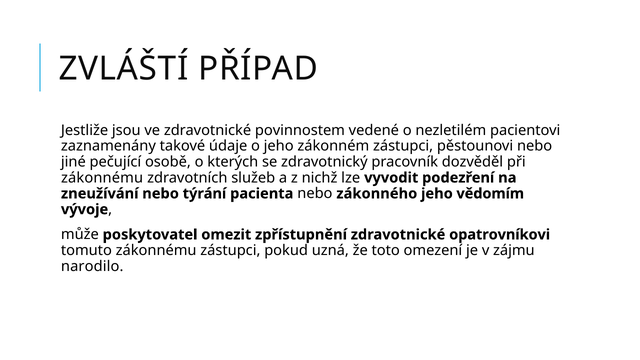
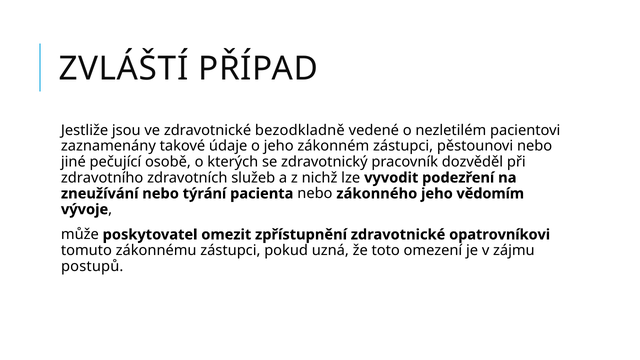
povinnostem: povinnostem -> bezodkladně
zákonnému at (102, 178): zákonnému -> zdravotního
narodilo: narodilo -> postupů
